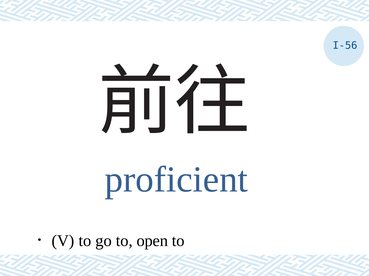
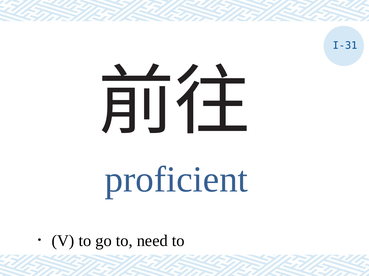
I-56: I-56 -> I-31
open: open -> need
